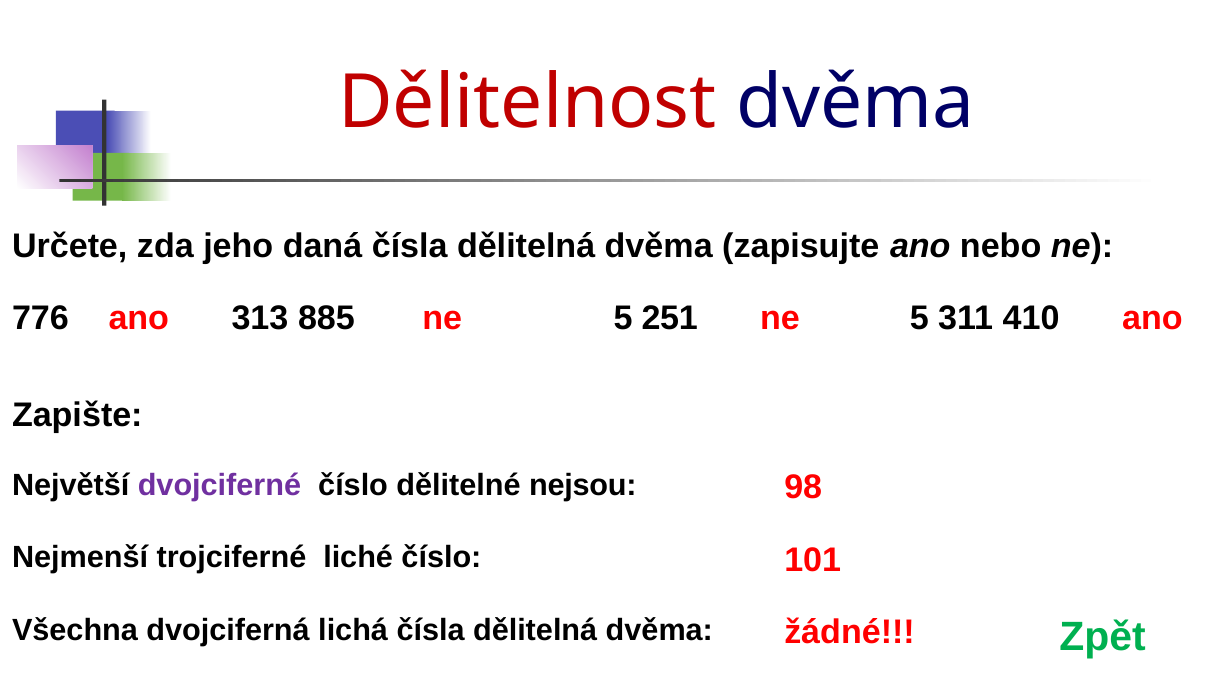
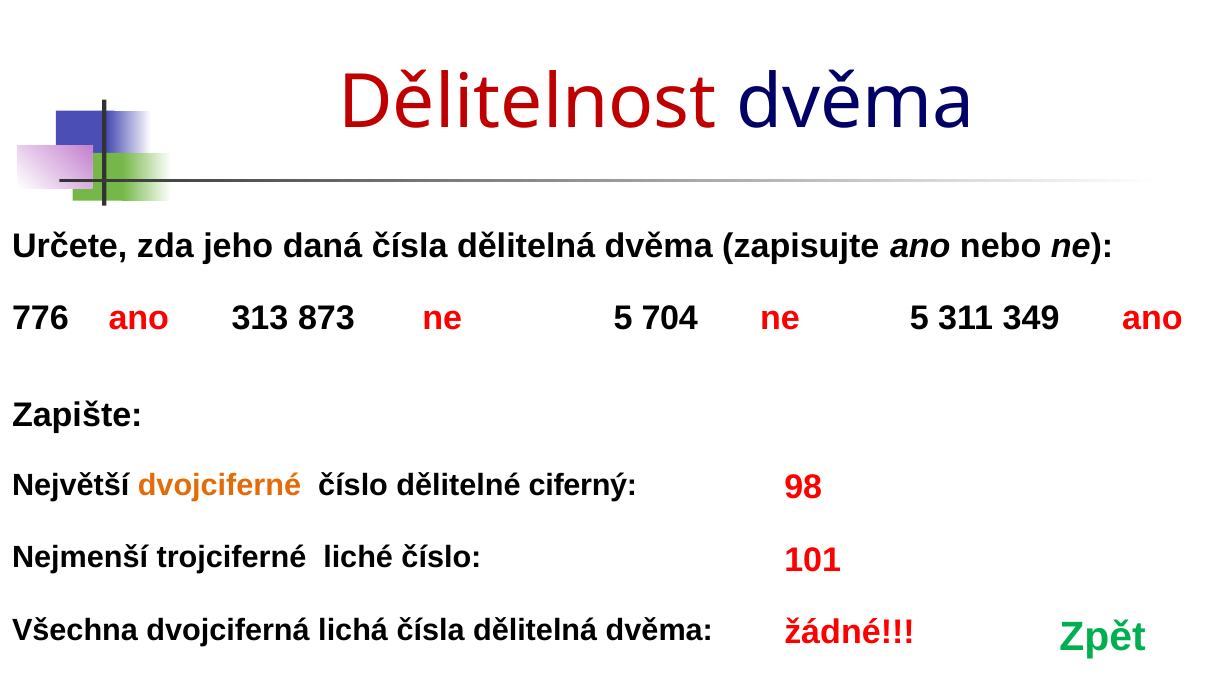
885: 885 -> 873
251: 251 -> 704
410: 410 -> 349
dvojciferné colour: purple -> orange
nejsou: nejsou -> ciferný
